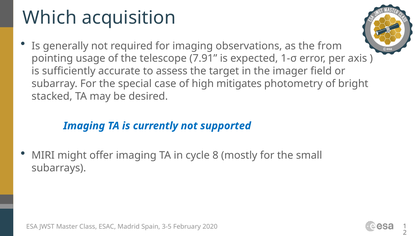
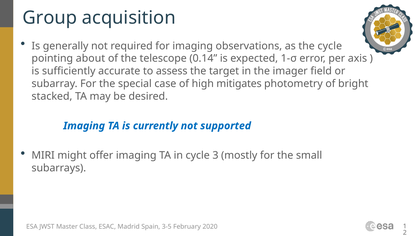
Which: Which -> Group
the from: from -> cycle
usage: usage -> about
7.91: 7.91 -> 0.14
8: 8 -> 3
